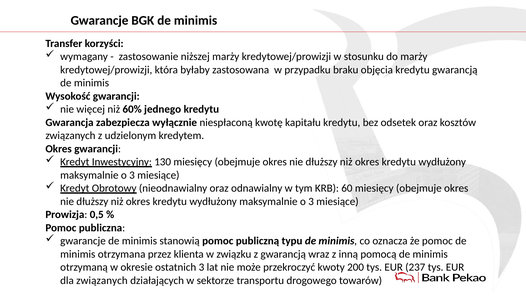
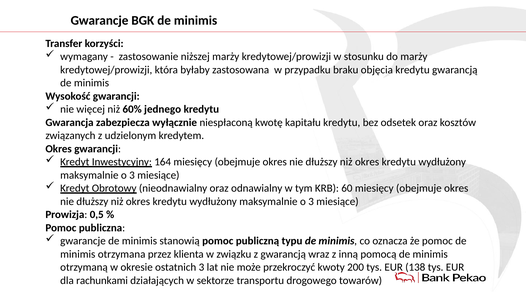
130: 130 -> 164
237: 237 -> 138
dla związanych: związanych -> rachunkami
